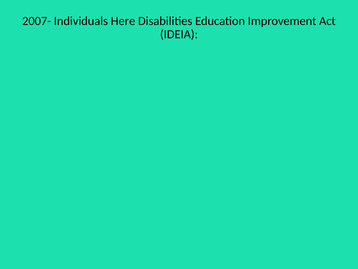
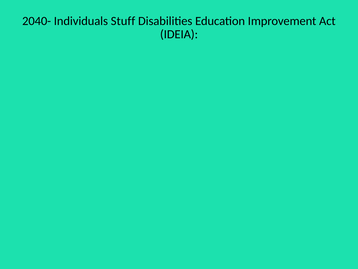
2007-: 2007- -> 2040-
Here: Here -> Stuff
